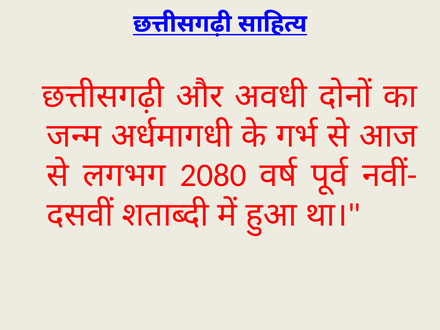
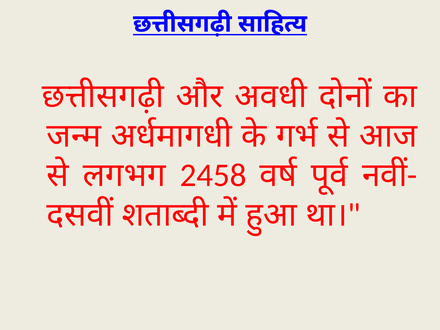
2080: 2080 -> 2458
